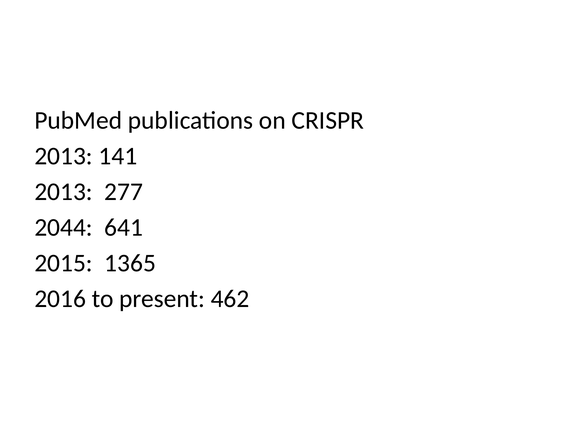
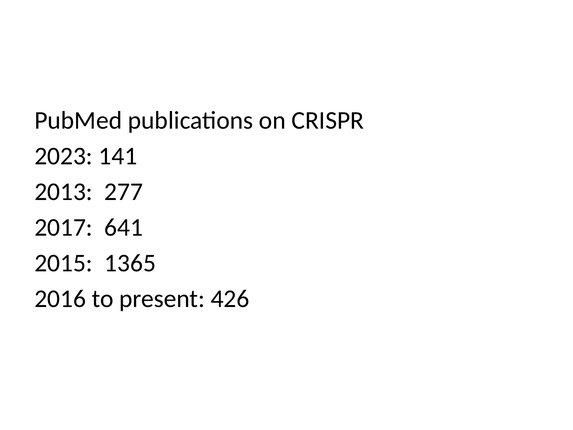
2013 at (64, 156): 2013 -> 2023
2044: 2044 -> 2017
462: 462 -> 426
